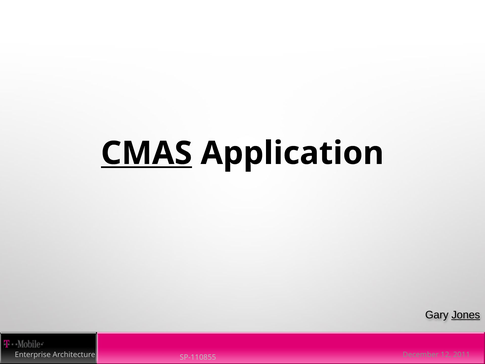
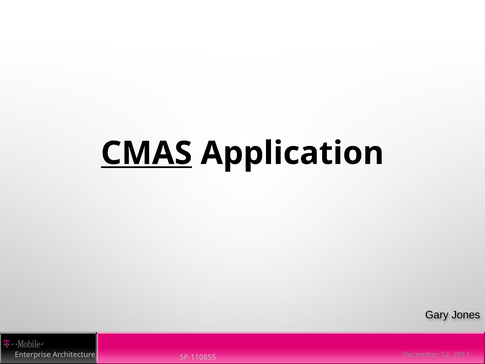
Jones underline: present -> none
